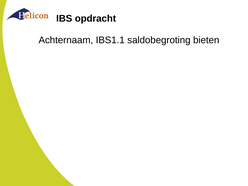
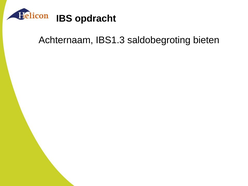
IBS1.1: IBS1.1 -> IBS1.3
